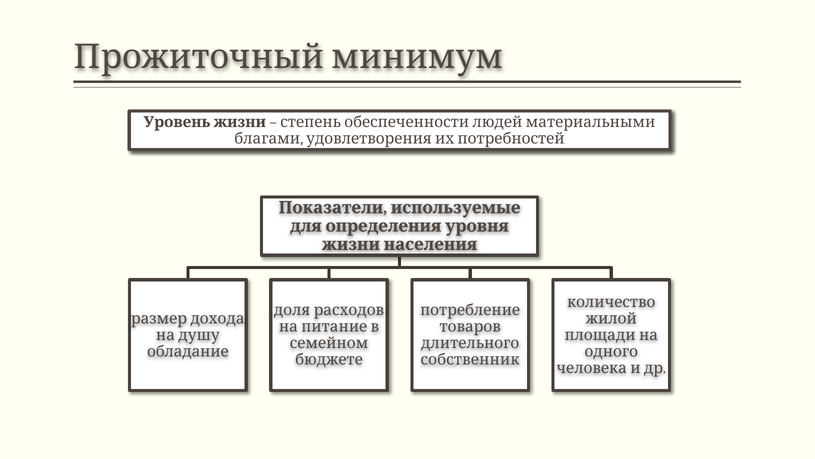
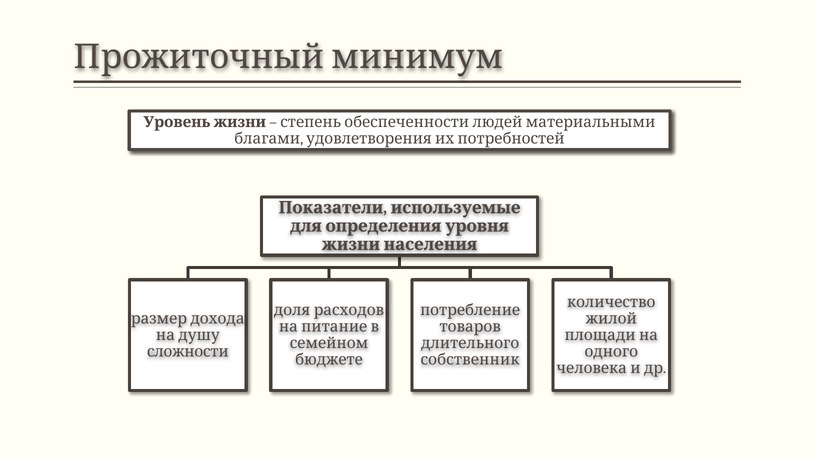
обладание: обладание -> сложности
